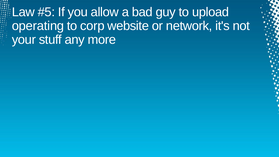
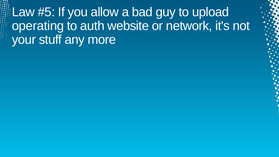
corp: corp -> auth
